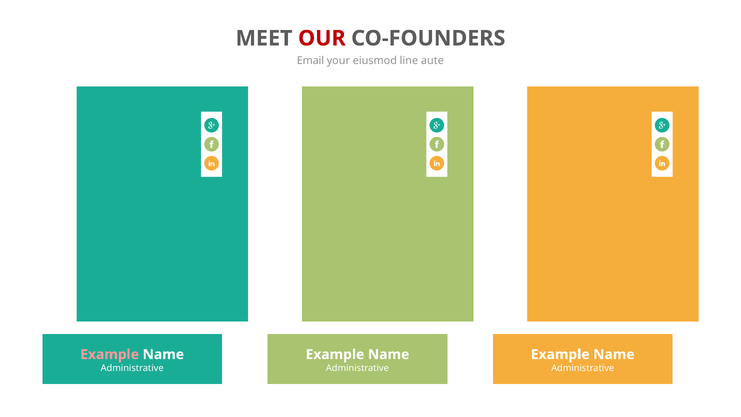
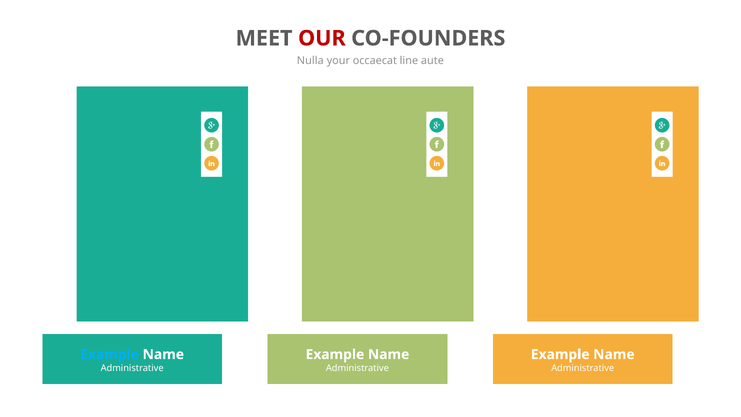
Email: Email -> Nulla
eiusmod: eiusmod -> occaecat
Example at (110, 354) colour: pink -> light blue
